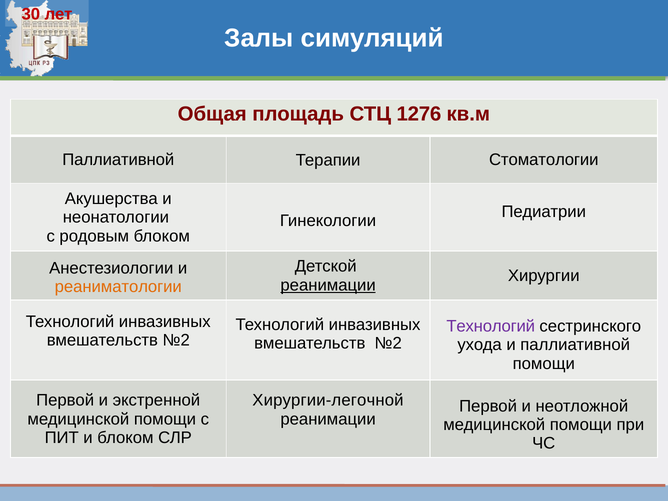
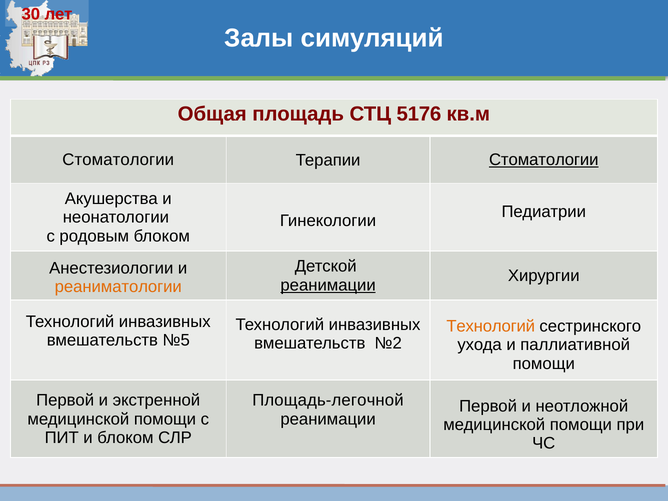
1276: 1276 -> 5176
Паллиативной at (118, 160): Паллиативной -> Стоматологии
Стоматологии at (544, 160) underline: none -> present
Технологий at (491, 326) colour: purple -> orange
№2 at (176, 340): №2 -> №5
Хирургии-легочной: Хирургии-легочной -> Площадь-легочной
